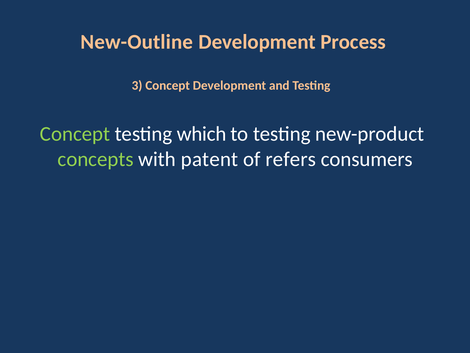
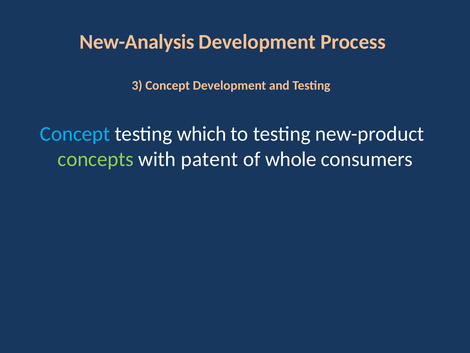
New-Outline: New-Outline -> New-Analysis
Concept at (75, 134) colour: light green -> light blue
refers: refers -> whole
